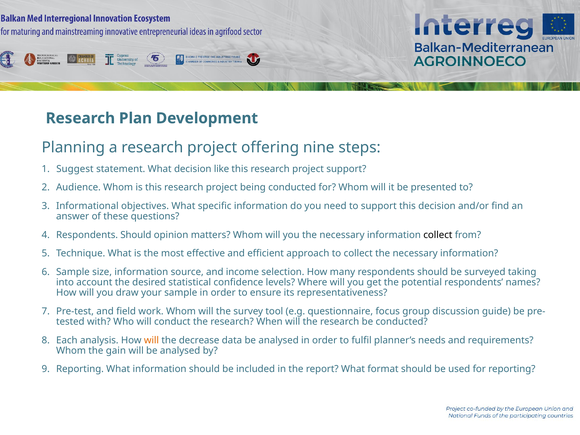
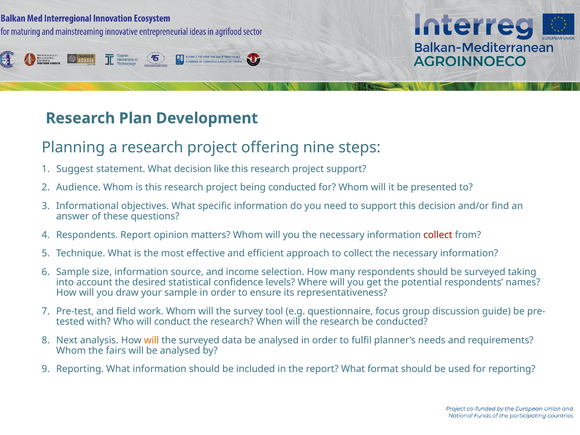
Should at (136, 235): Should -> Report
collect at (438, 235) colour: black -> red
Each: Each -> Next
the decrease: decrease -> surveyed
gain: gain -> fairs
